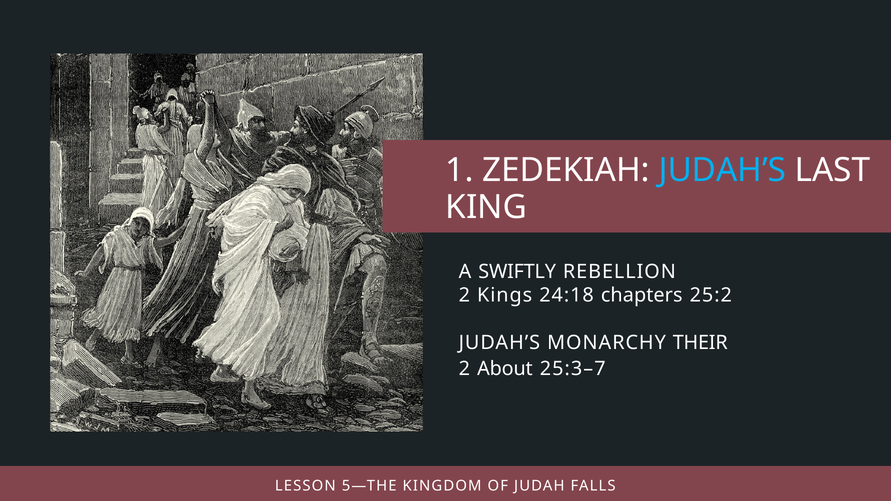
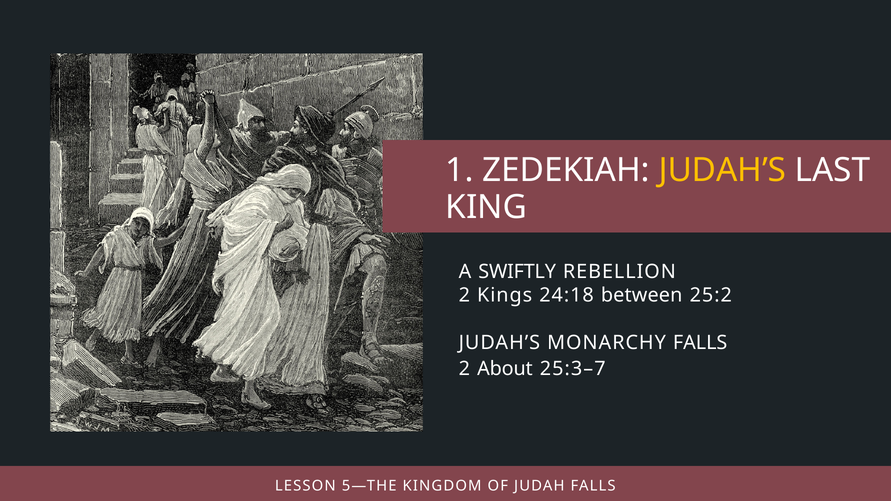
JUDAH’S at (722, 170) colour: light blue -> yellow
chapters: chapters -> between
MONARCHY THEIR: THEIR -> FALLS
